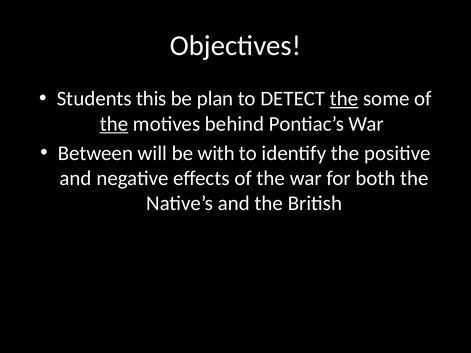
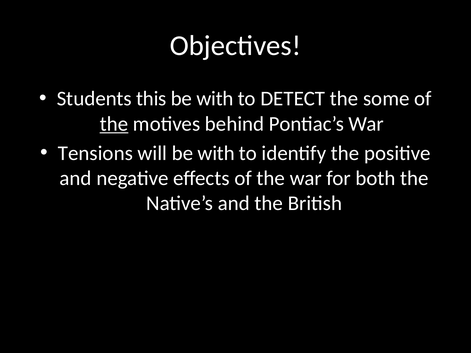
plan at (215, 99): plan -> with
the at (344, 99) underline: present -> none
Between: Between -> Tensions
